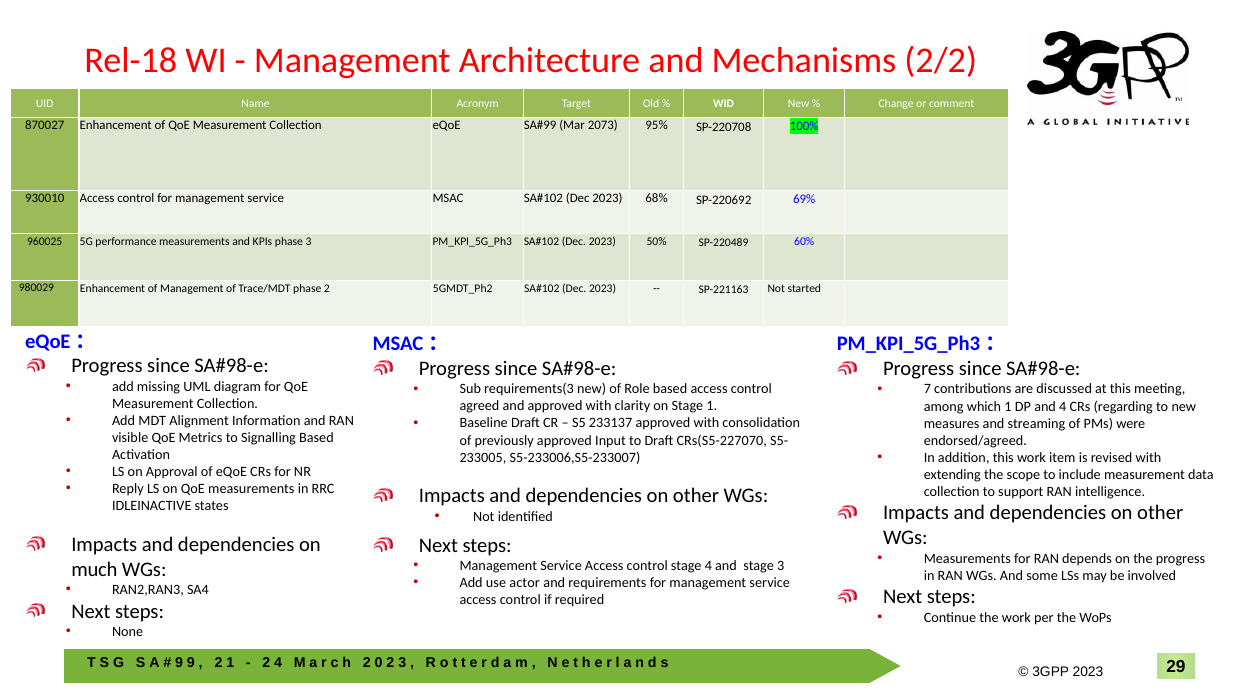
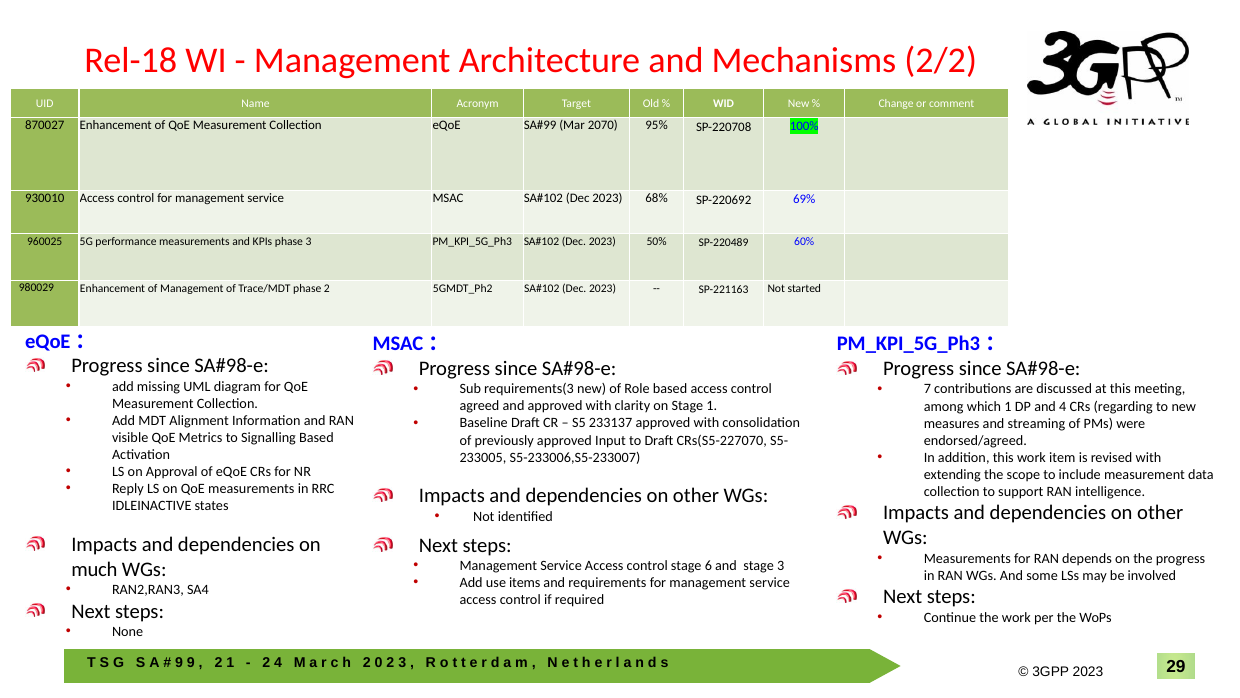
2073: 2073 -> 2070
stage 4: 4 -> 6
actor: actor -> items
